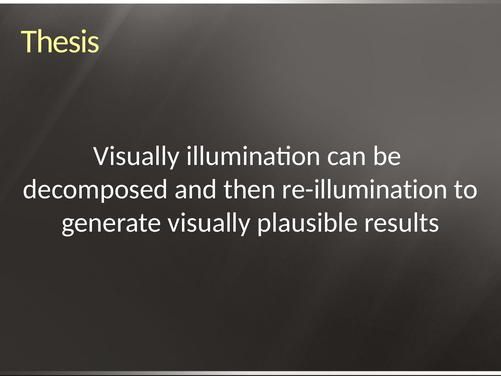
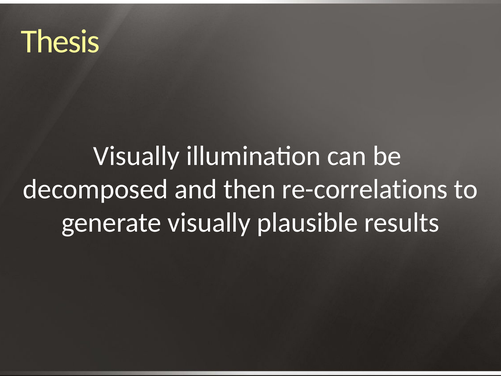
re-illumination: re-illumination -> re-correlations
